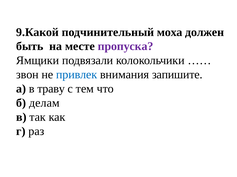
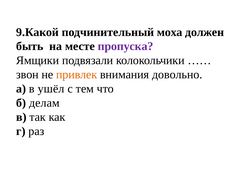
привлек colour: blue -> orange
запишите: запишите -> довольно
траву: траву -> ушёл
